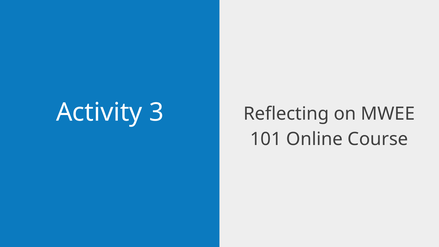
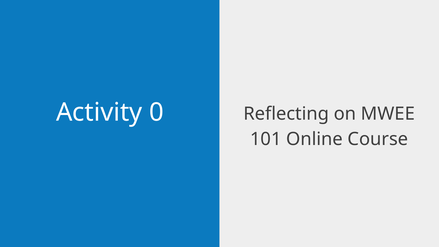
3: 3 -> 0
